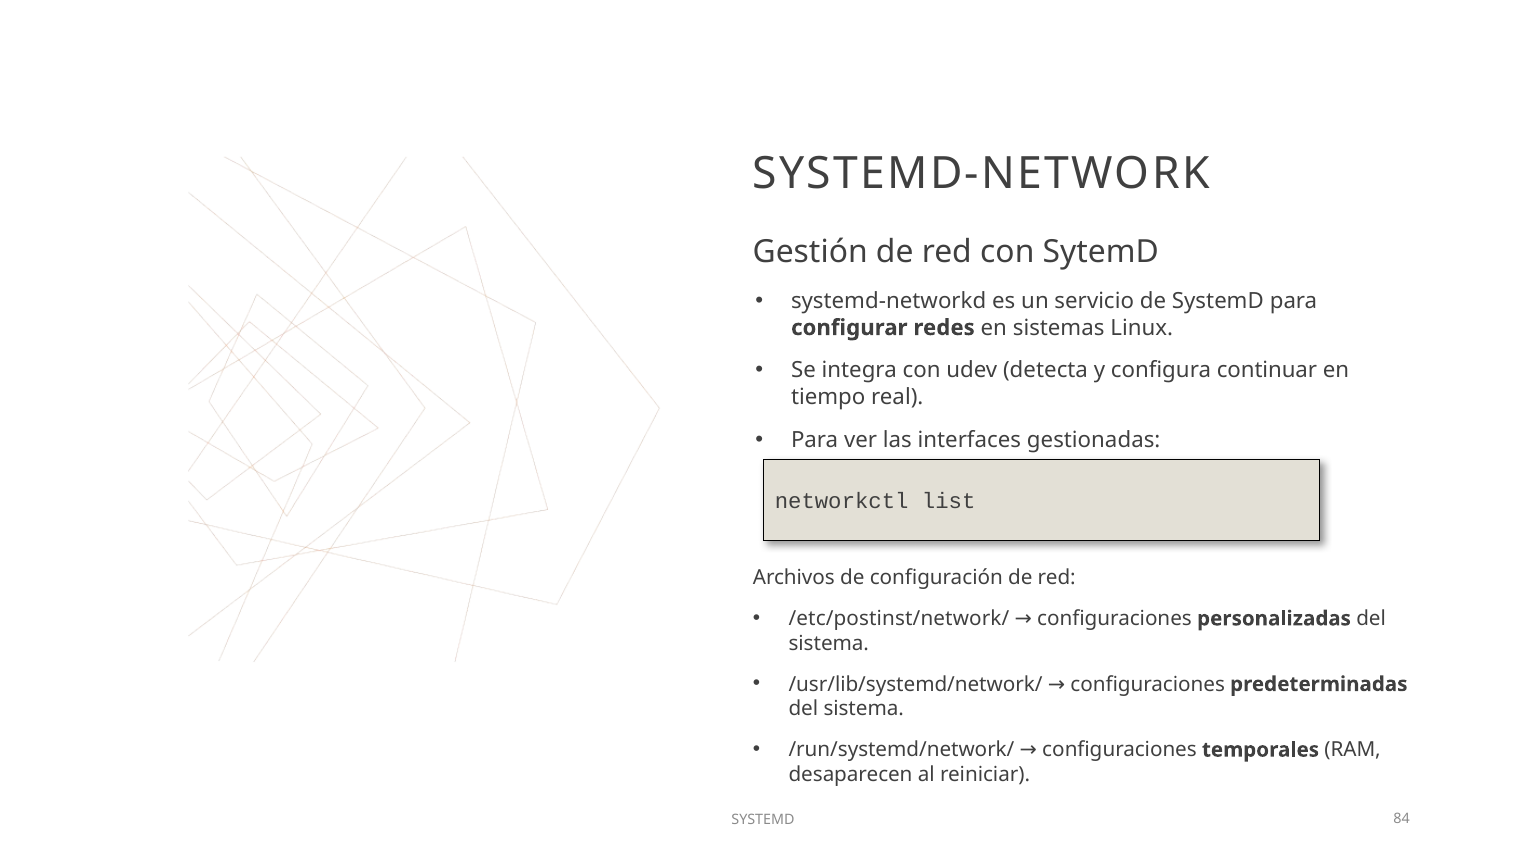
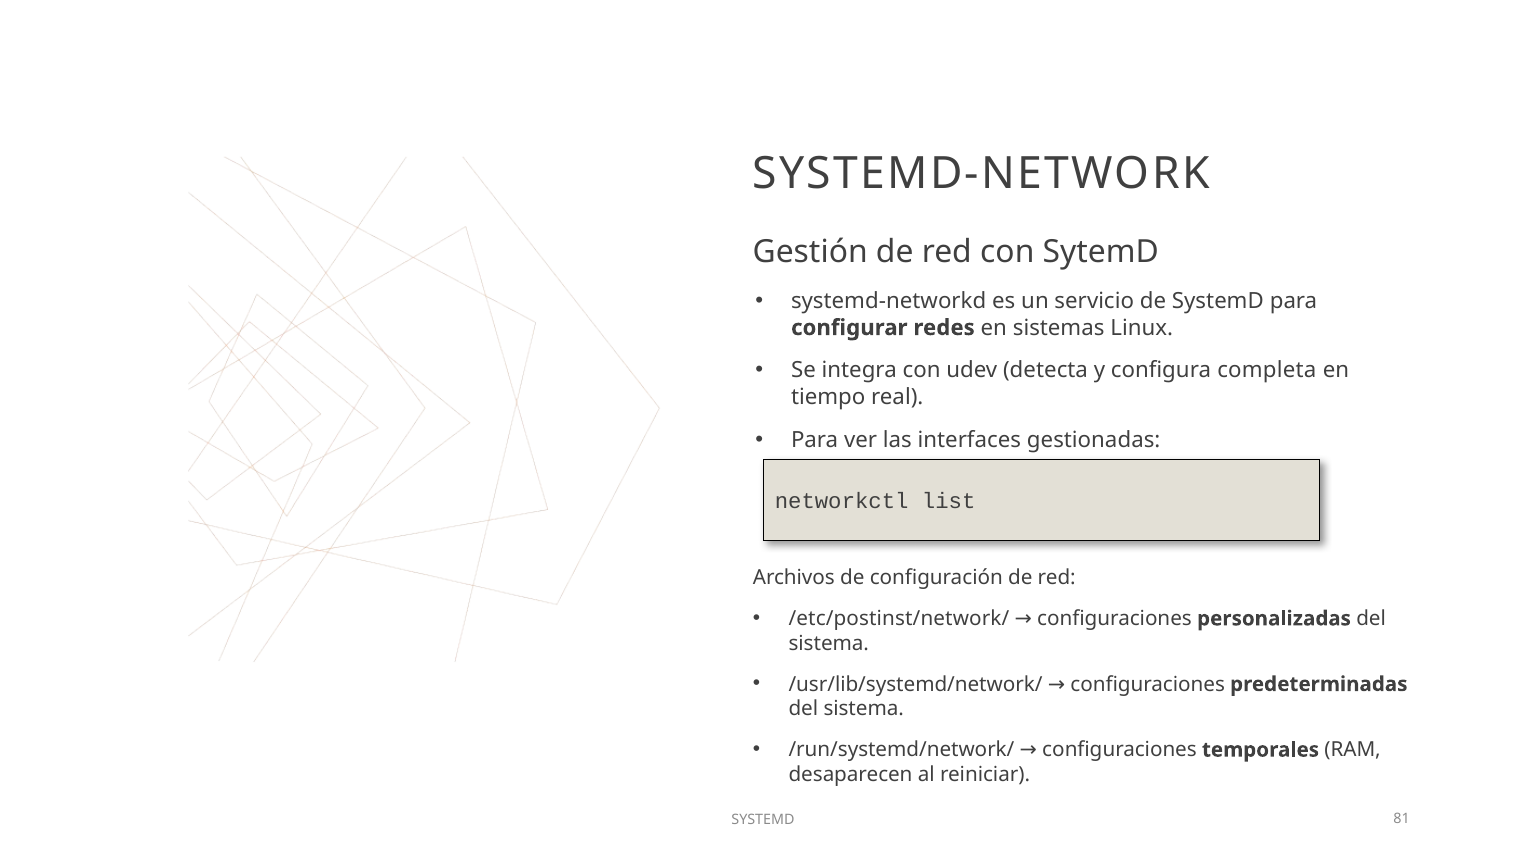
continuar: continuar -> completa
84: 84 -> 81
